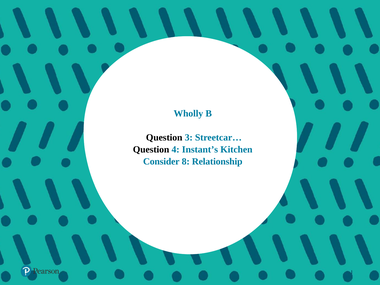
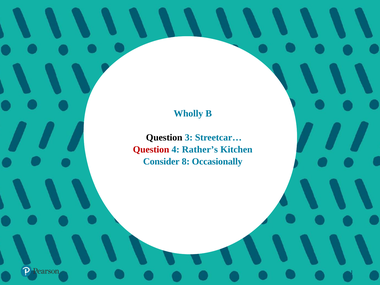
Question at (151, 149) colour: black -> red
Instant’s: Instant’s -> Rather’s
Relationship: Relationship -> Occasionally
